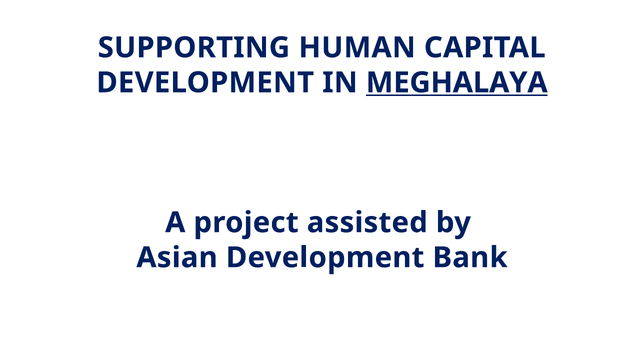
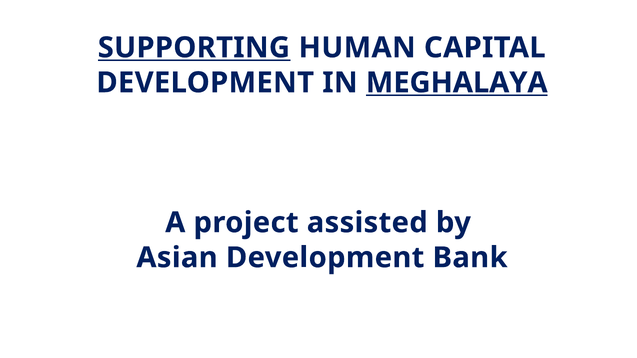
SUPPORTING underline: none -> present
